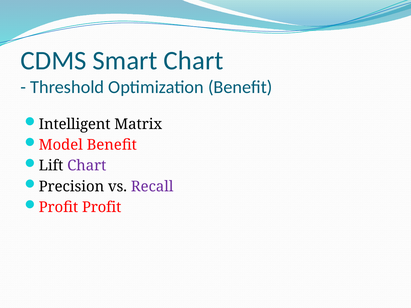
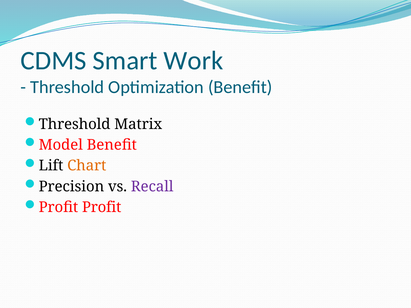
Smart Chart: Chart -> Work
Intelligent at (75, 124): Intelligent -> Threshold
Chart at (87, 166) colour: purple -> orange
